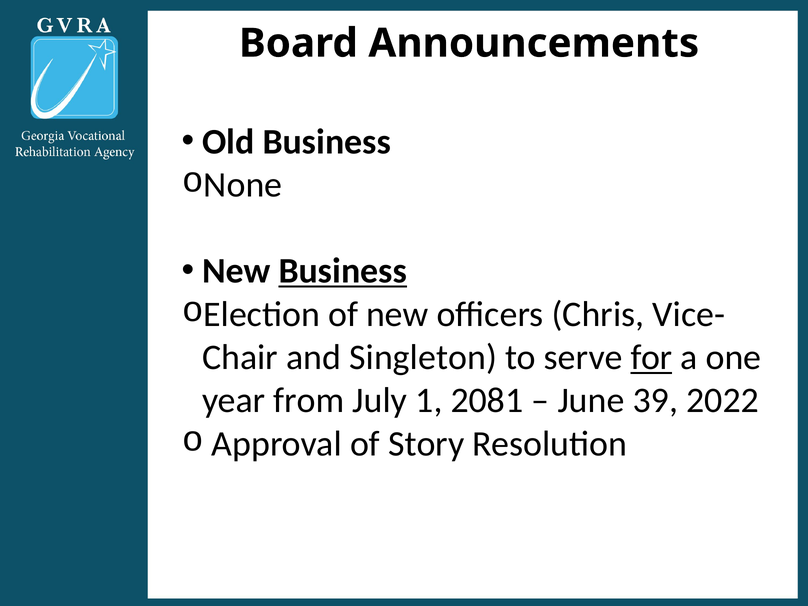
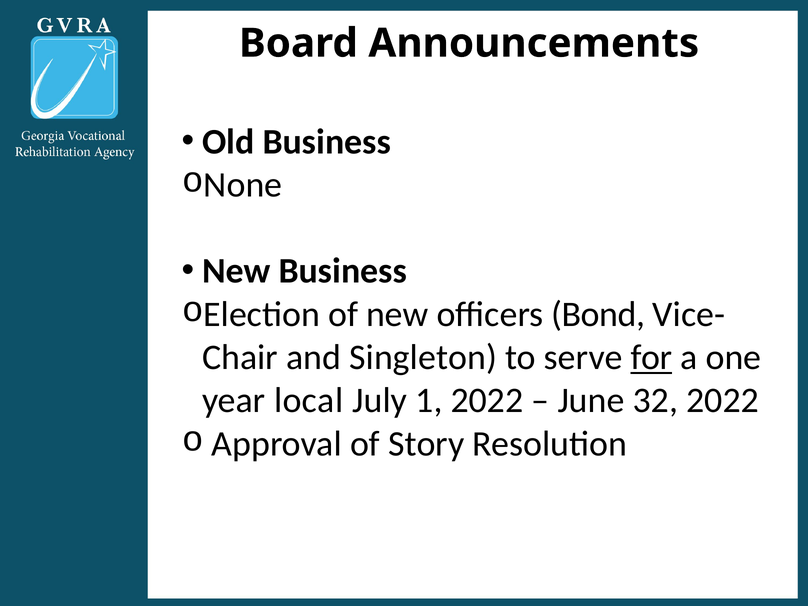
Business at (343, 271) underline: present -> none
Chris: Chris -> Bond
from: from -> local
1 2081: 2081 -> 2022
39: 39 -> 32
